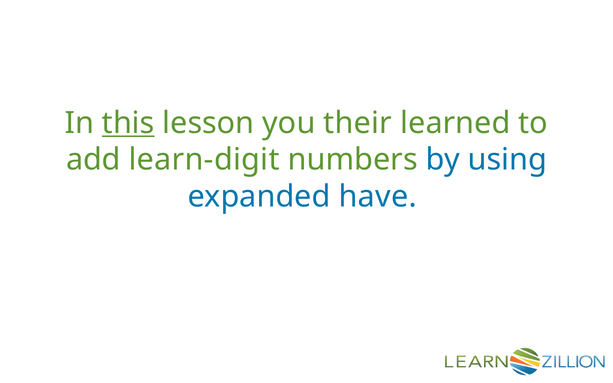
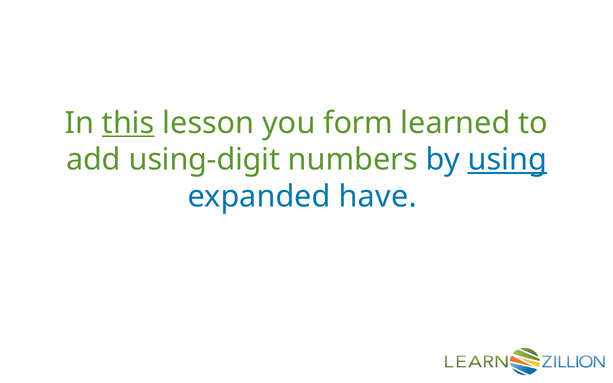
their: their -> form
learn-digit: learn-digit -> using-digit
using underline: none -> present
